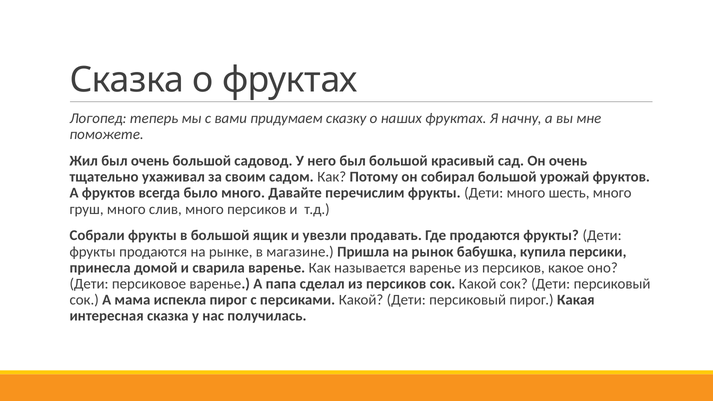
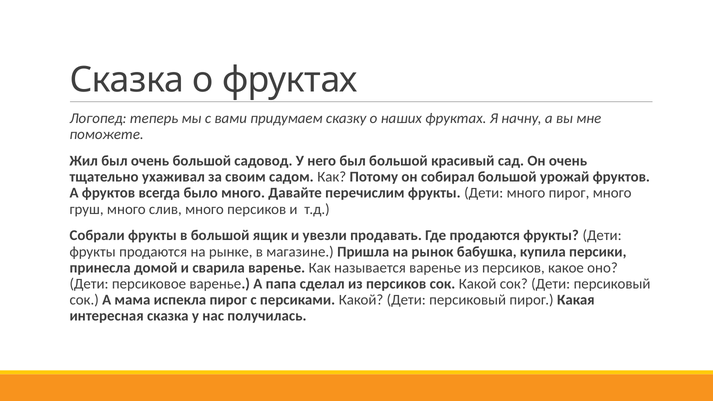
много шесть: шесть -> пирог
